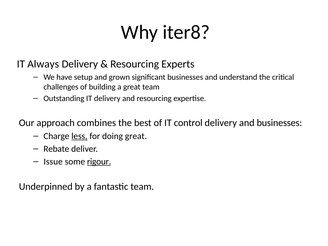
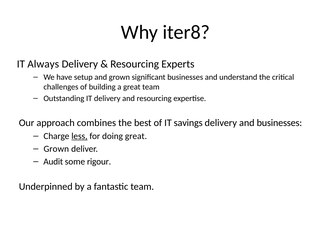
control: control -> savings
Rebate at (56, 149): Rebate -> Grown
Issue: Issue -> Audit
rigour underline: present -> none
